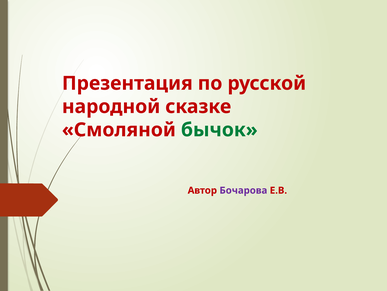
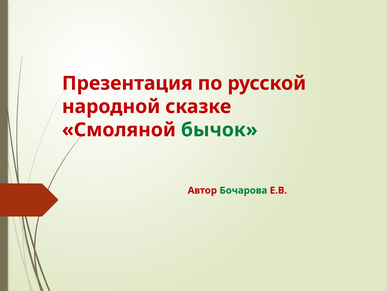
Бочарова colour: purple -> green
